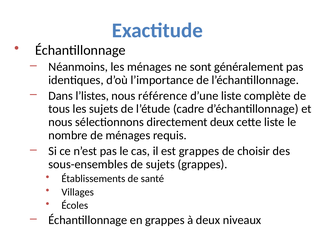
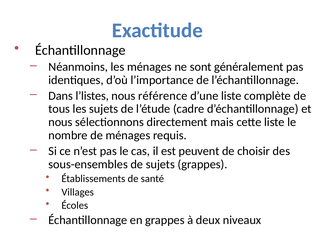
directement deux: deux -> mais
est grappes: grappes -> peuvent
